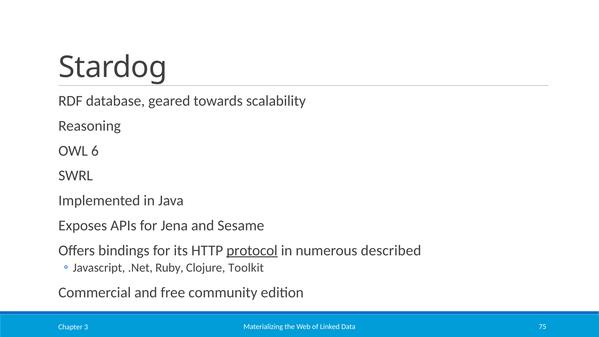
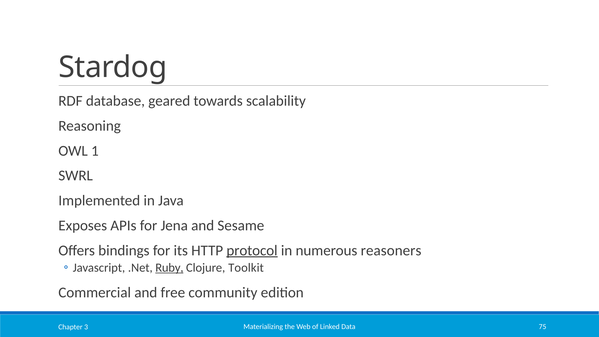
6: 6 -> 1
described: described -> reasoners
Ruby underline: none -> present
